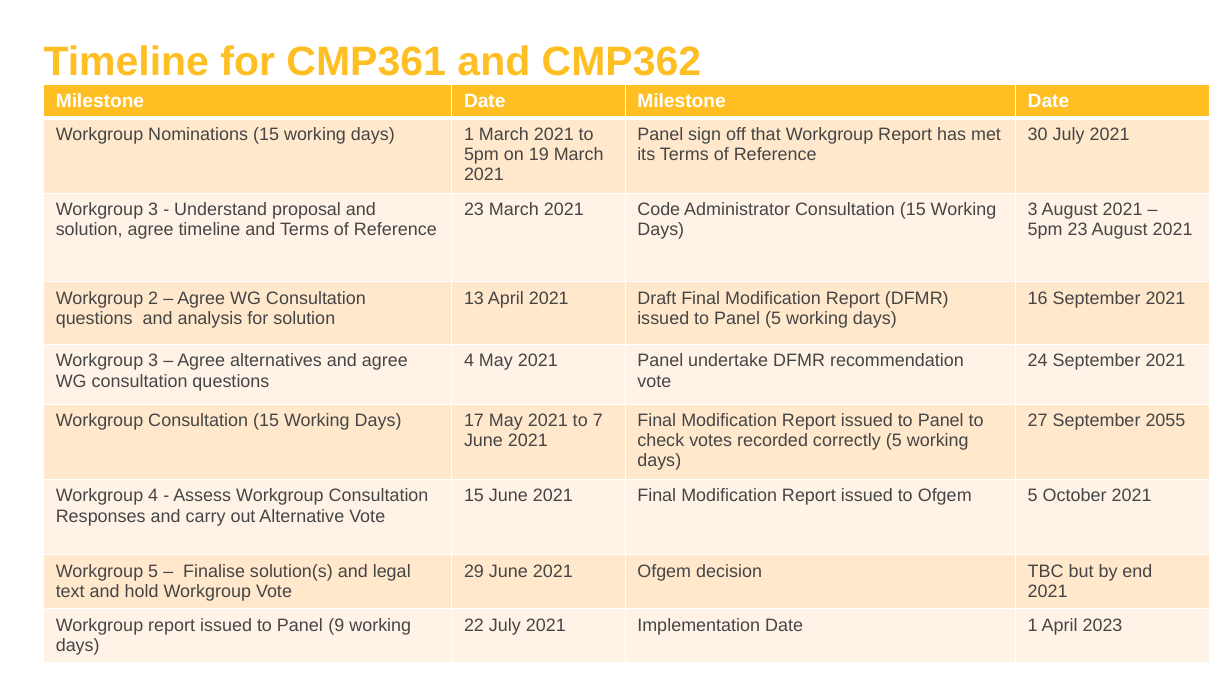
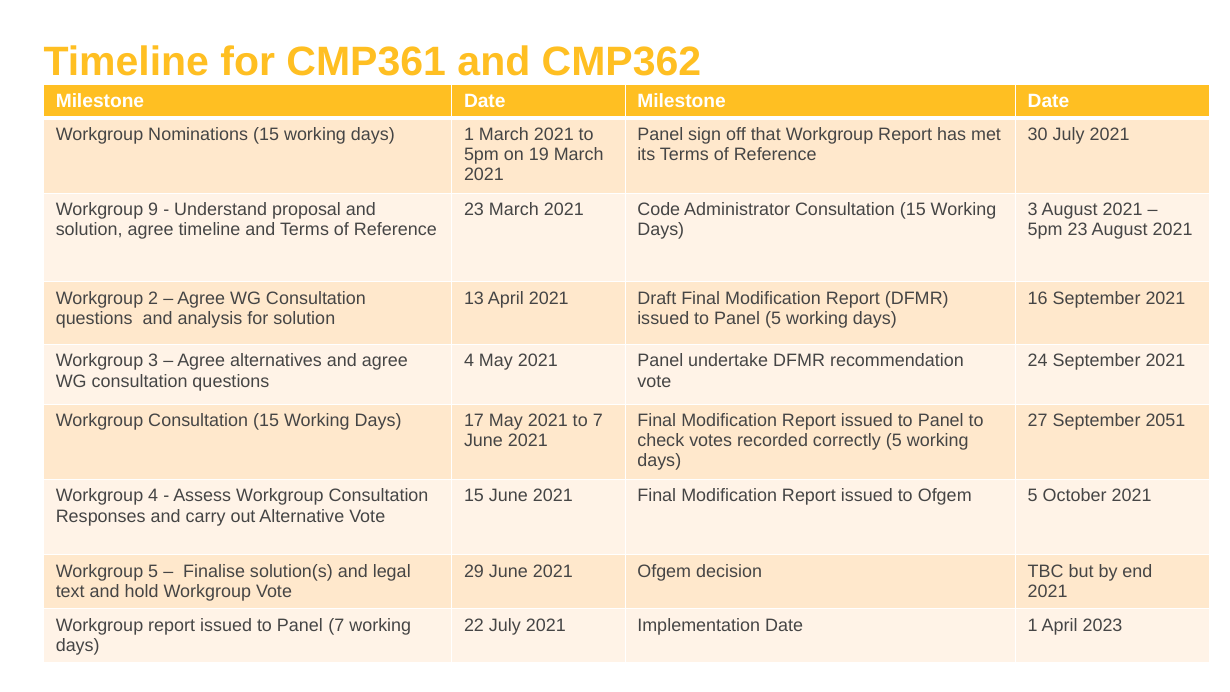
3 at (153, 210): 3 -> 9
2055: 2055 -> 2051
Panel 9: 9 -> 7
